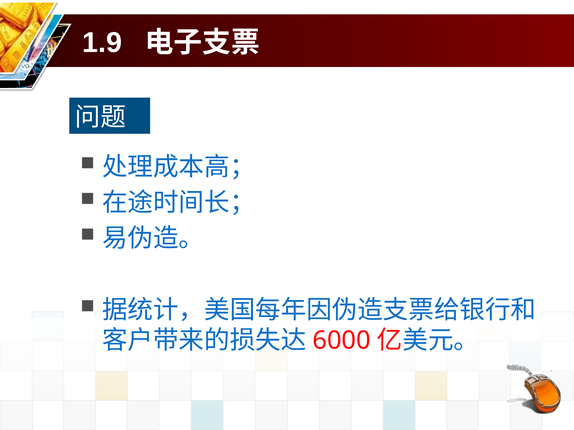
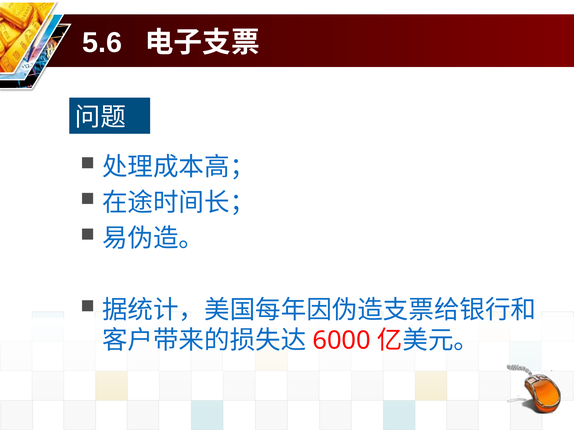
1.9: 1.9 -> 5.6
